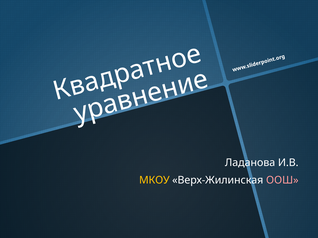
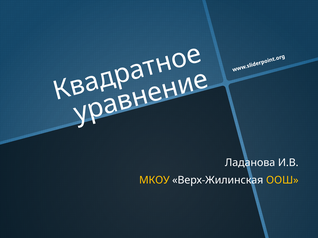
ООШ colour: pink -> yellow
